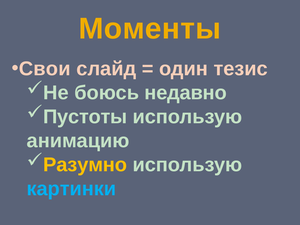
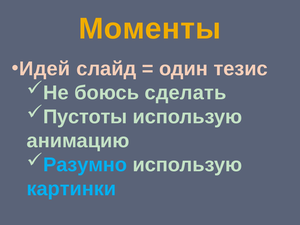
Свои: Свои -> Идей
недавно: недавно -> сделать
Разумно colour: yellow -> light blue
